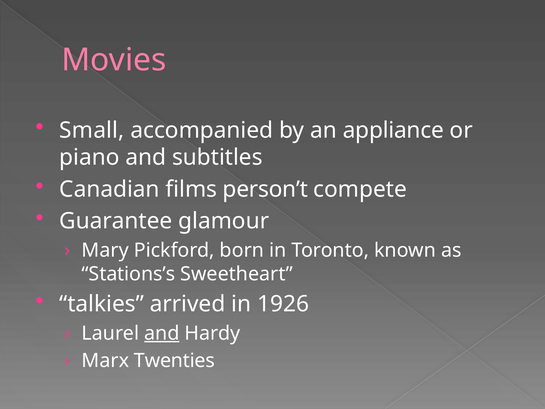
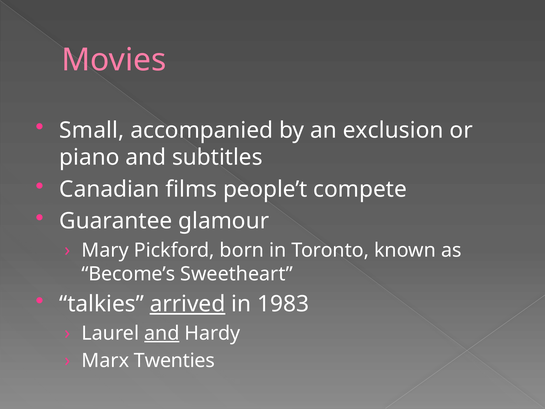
appliance: appliance -> exclusion
person’t: person’t -> people’t
Stations’s: Stations’s -> Become’s
arrived underline: none -> present
1926: 1926 -> 1983
